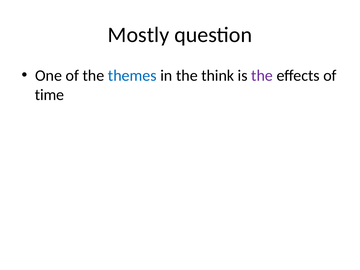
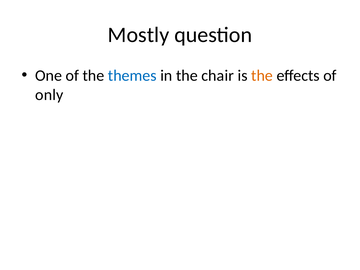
think: think -> chair
the at (262, 76) colour: purple -> orange
time: time -> only
